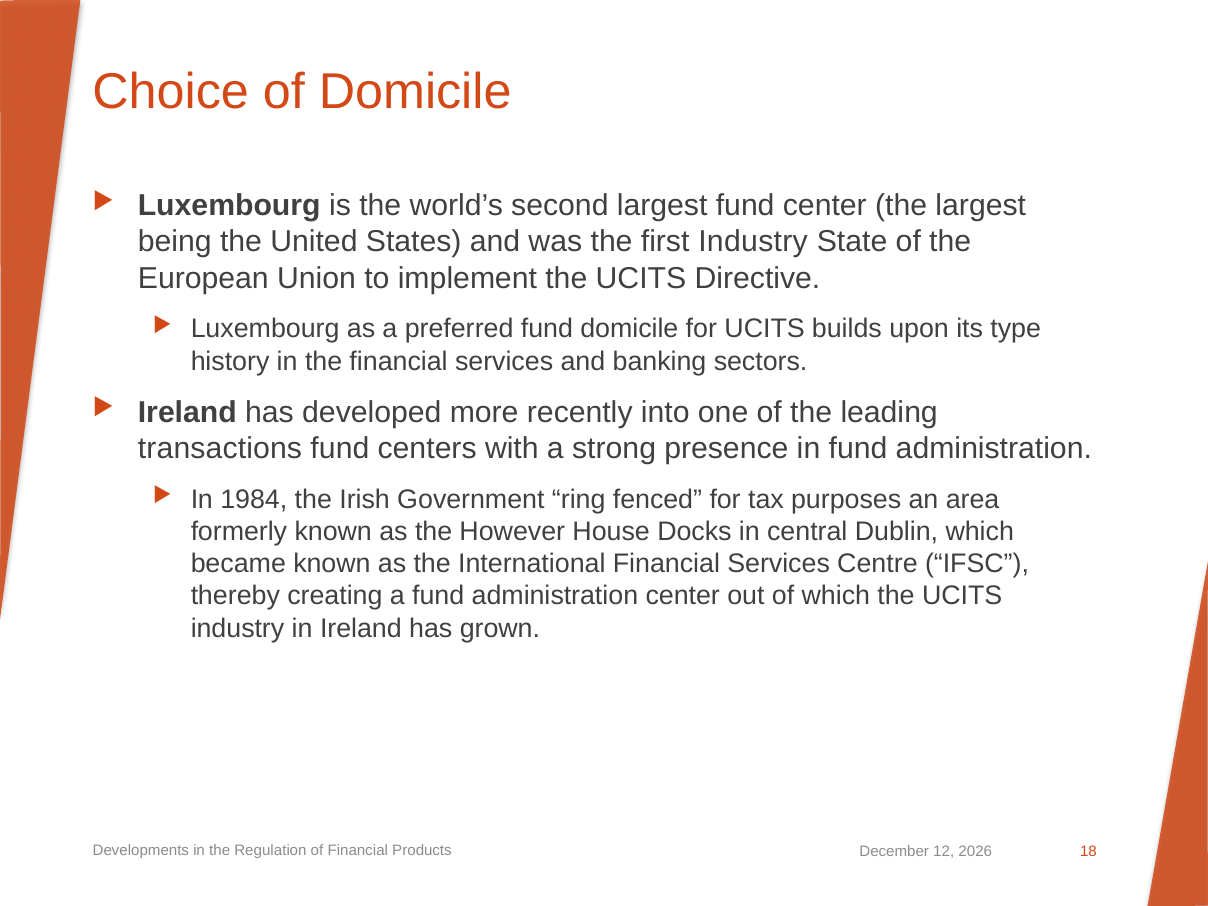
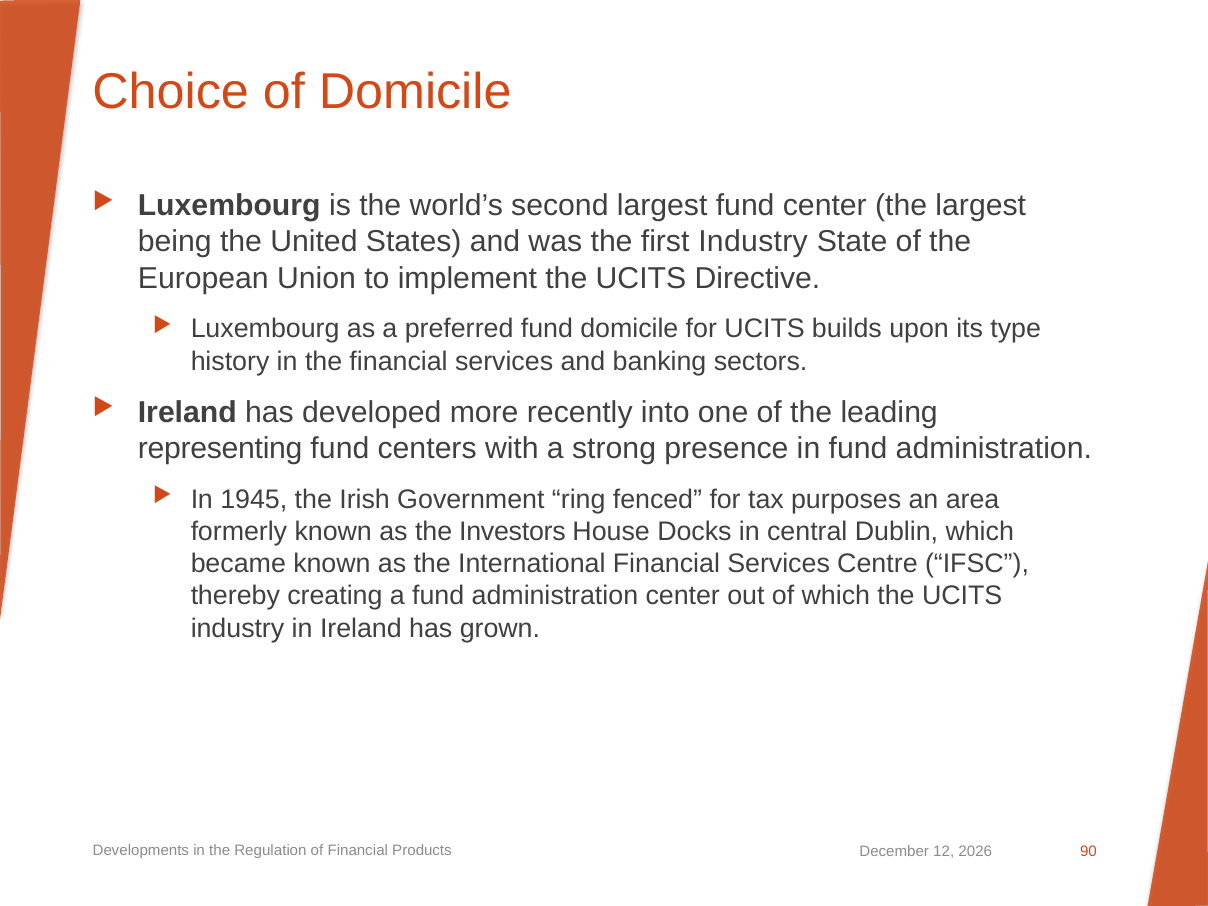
transactions: transactions -> representing
1984: 1984 -> 1945
However: However -> Investors
18: 18 -> 90
